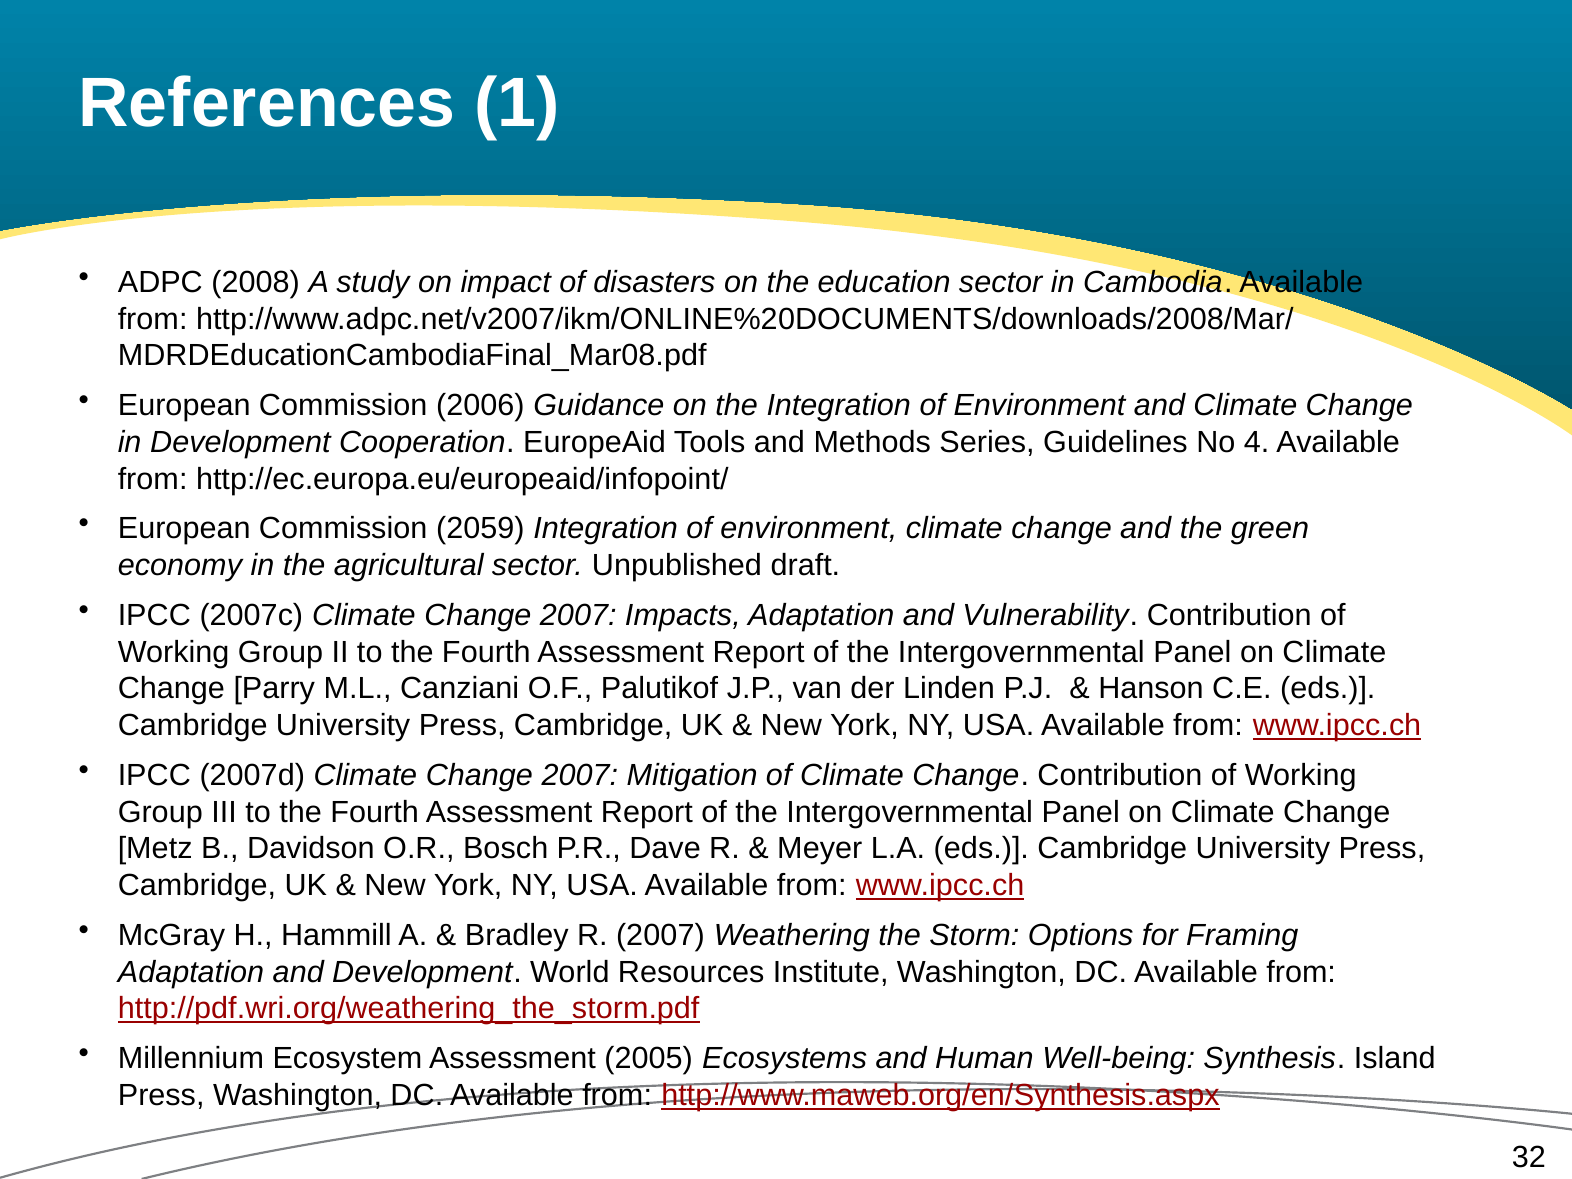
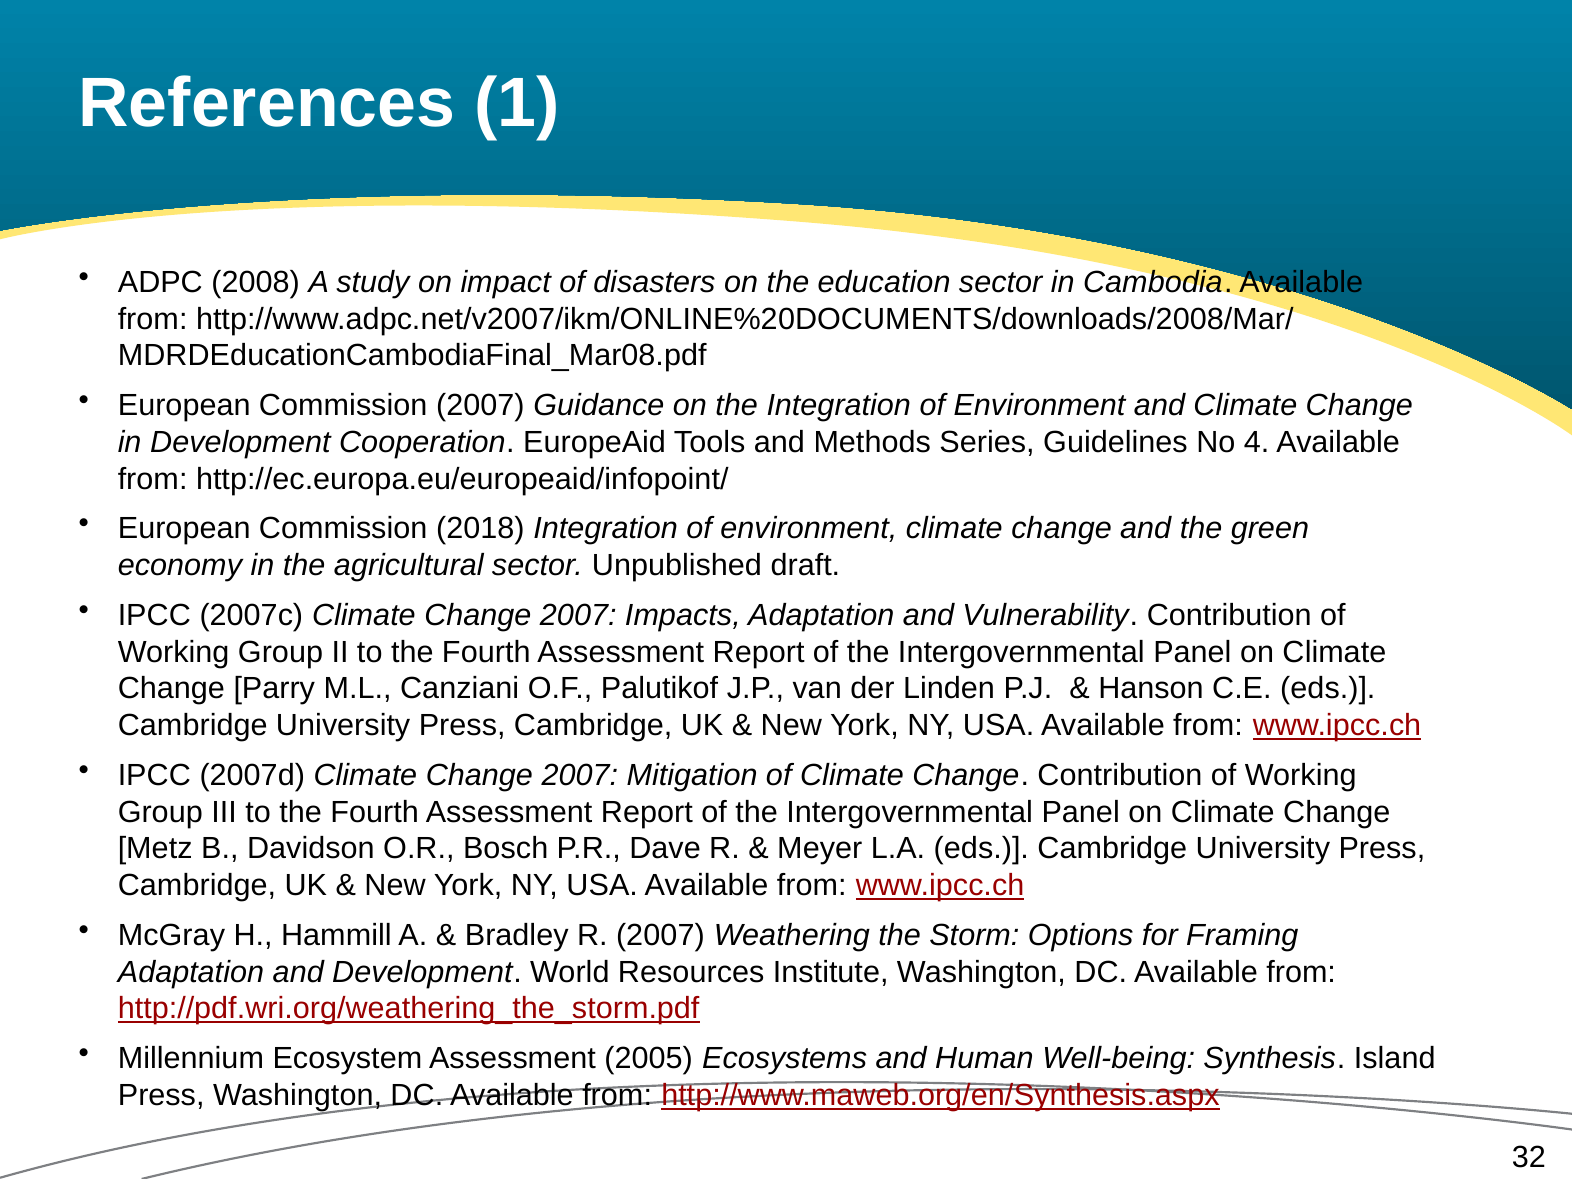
Commission 2006: 2006 -> 2007
2059: 2059 -> 2018
